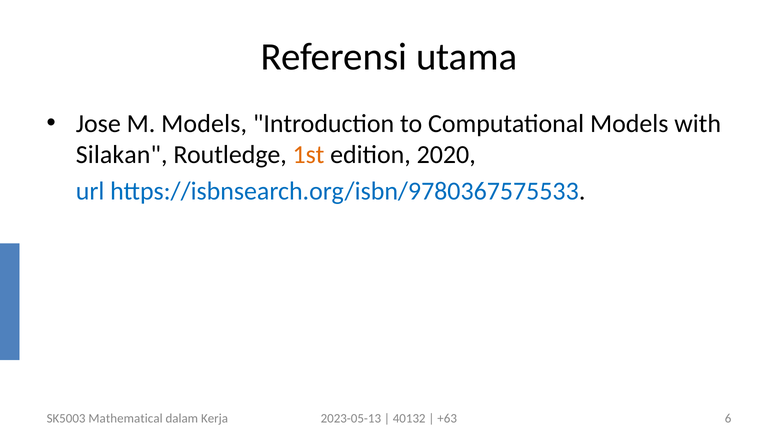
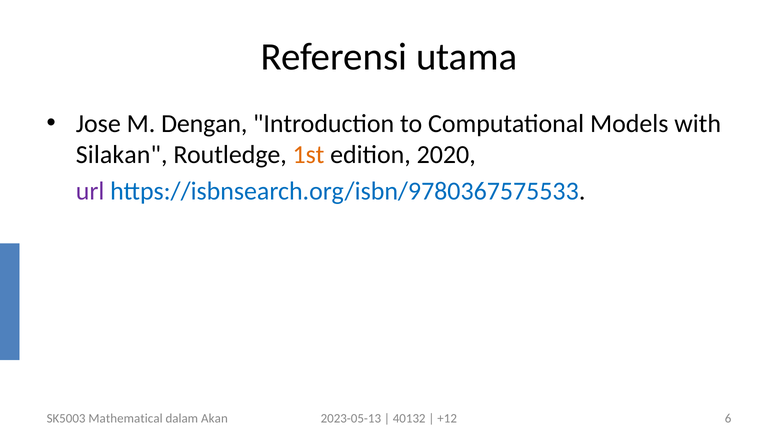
M Models: Models -> Dengan
url colour: blue -> purple
Kerja: Kerja -> Akan
+63: +63 -> +12
